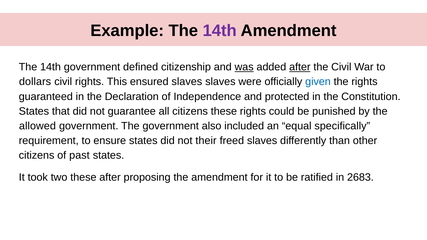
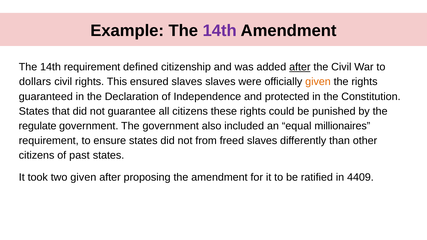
14th government: government -> requirement
was underline: present -> none
given at (318, 82) colour: blue -> orange
allowed: allowed -> regulate
specifically: specifically -> millionaires
their: their -> from
two these: these -> given
2683: 2683 -> 4409
